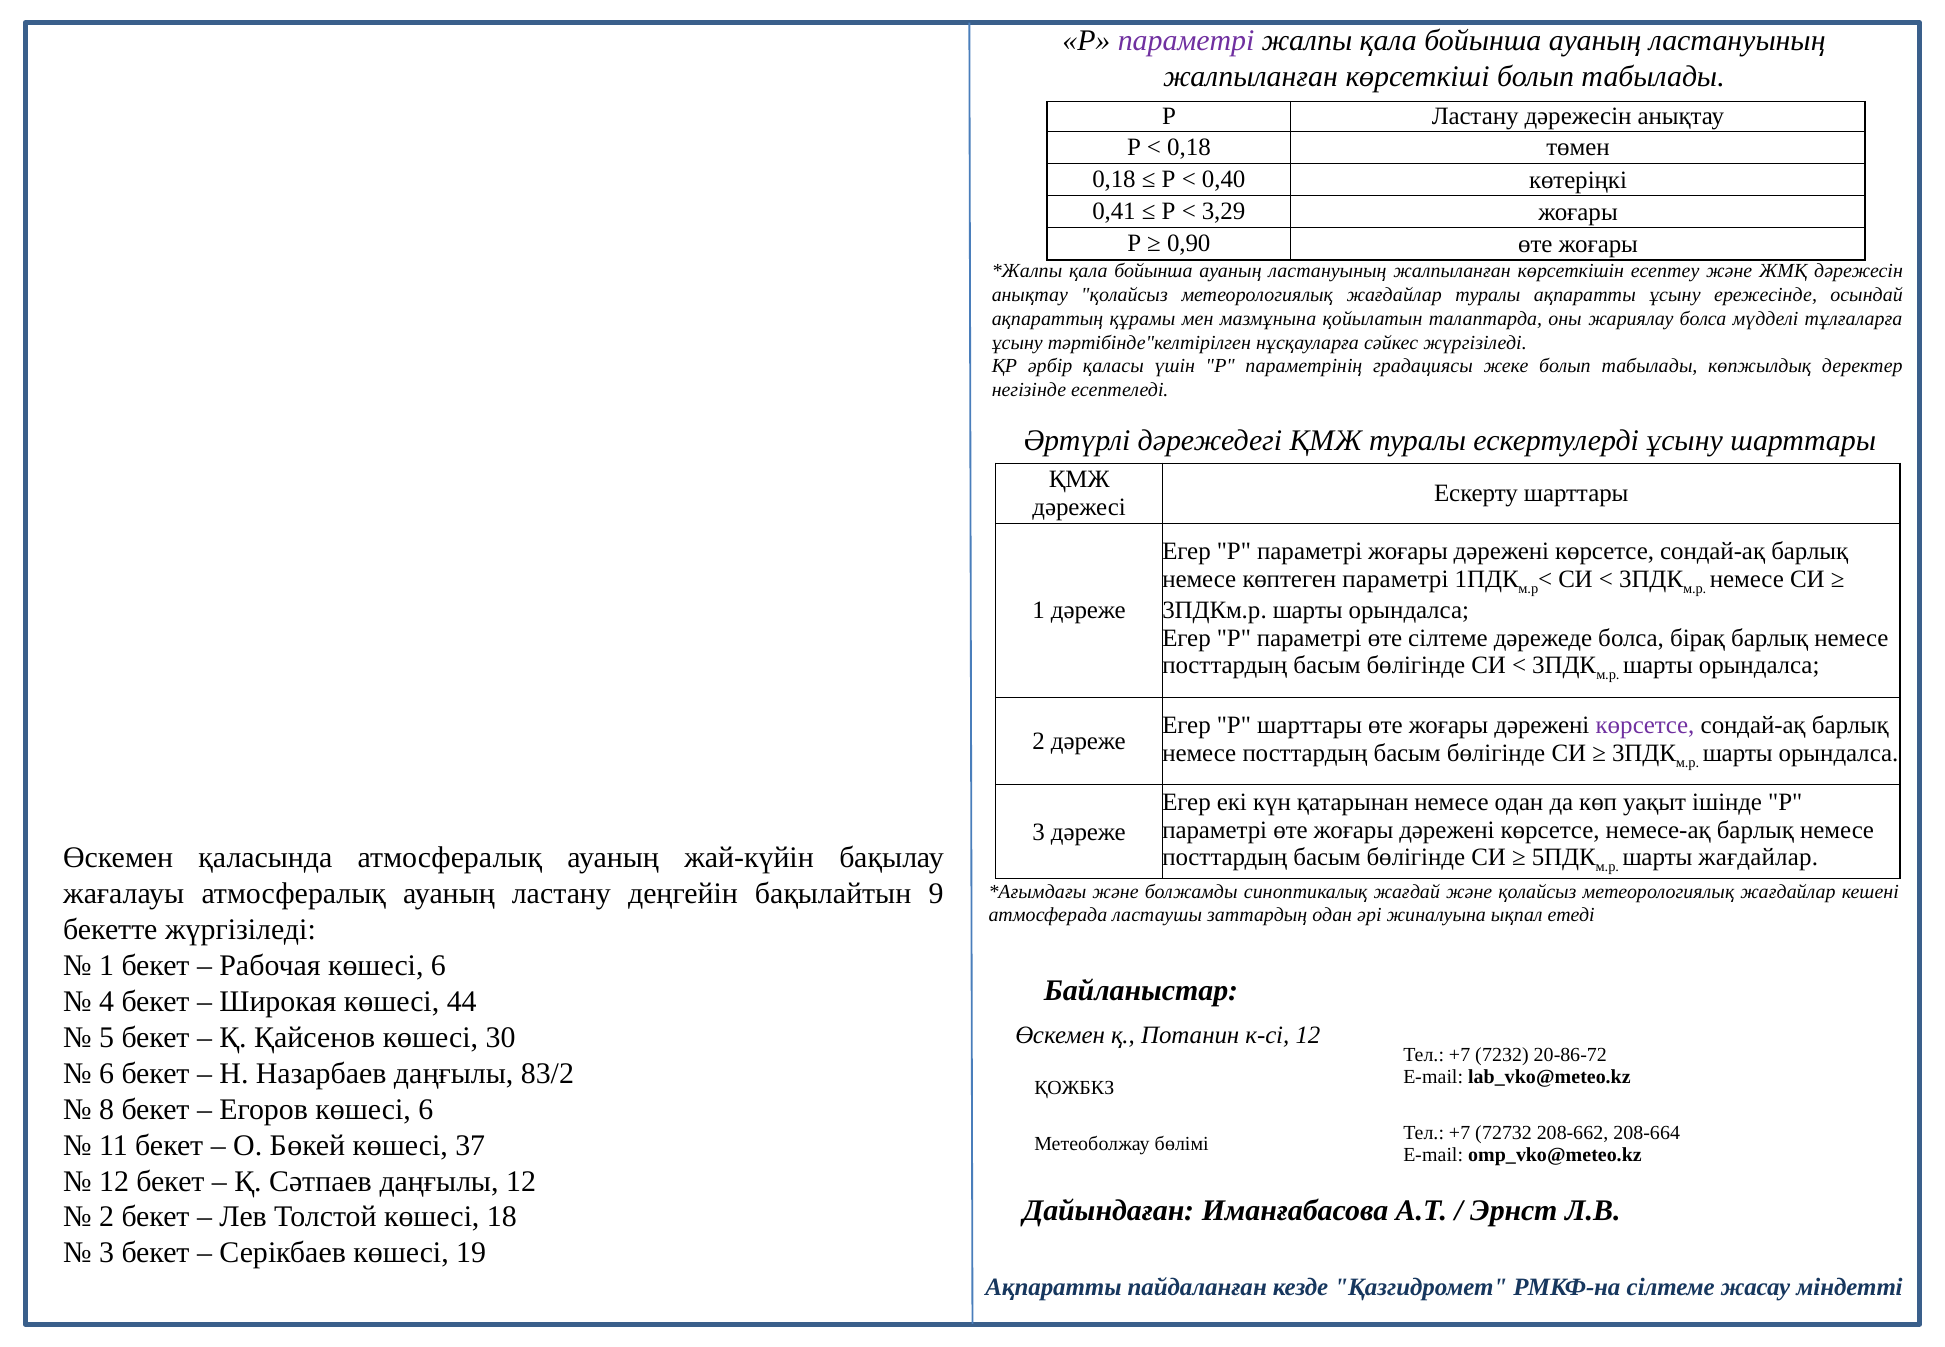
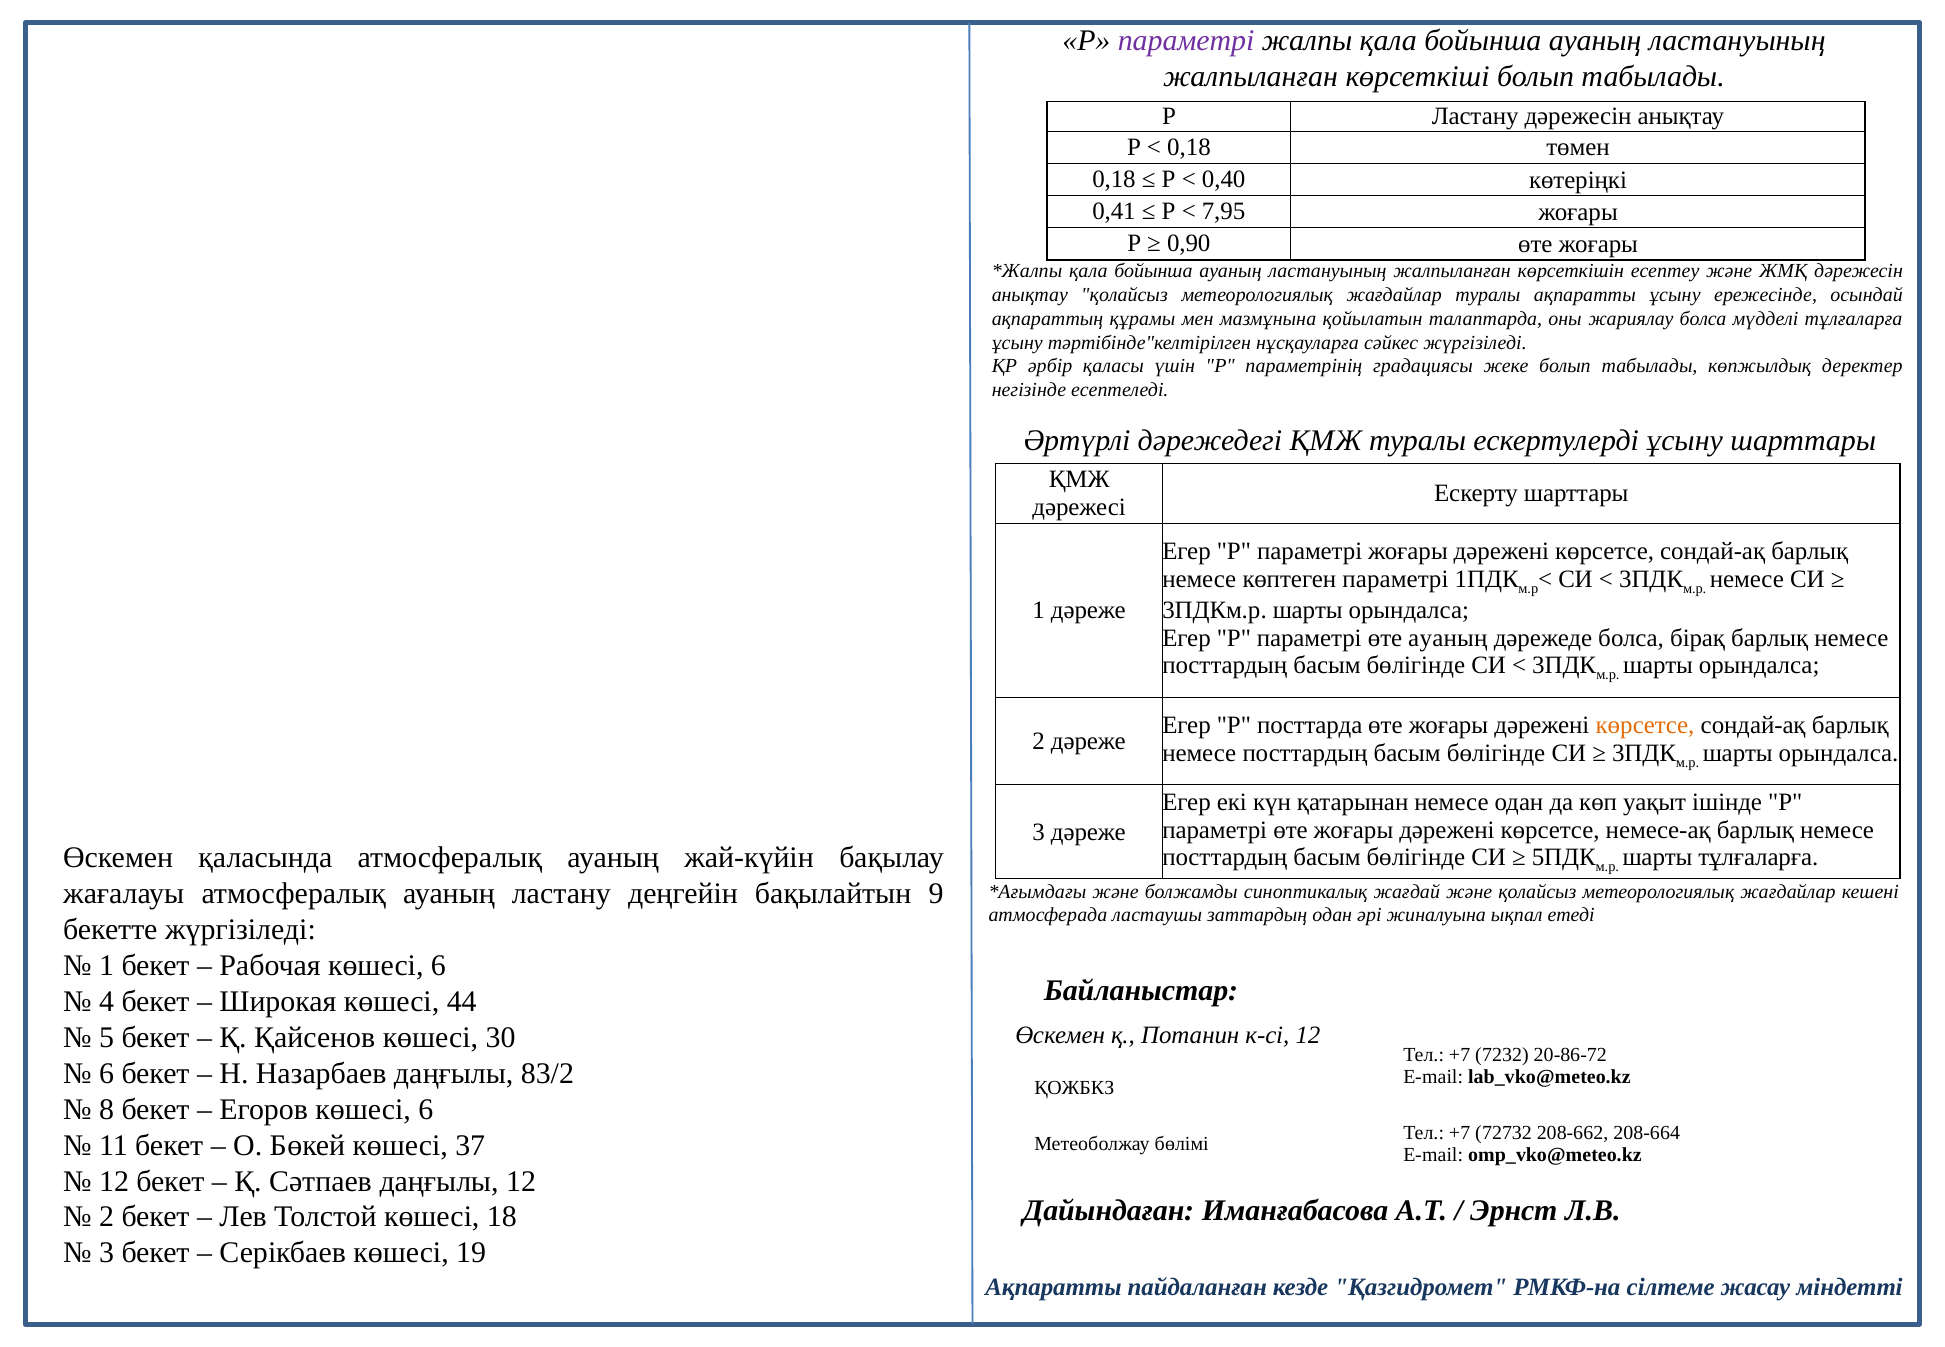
3,29: 3,29 -> 7,95
өте сілтеме: сілтеме -> ауаның
Р шарттары: шарттары -> посттарда
көрсетсе at (1645, 725) colour: purple -> orange
шарты жағдайлар: жағдайлар -> тұлғаларға
